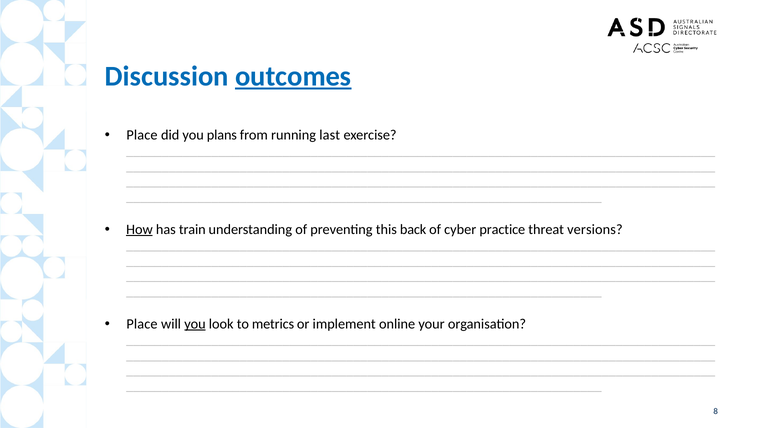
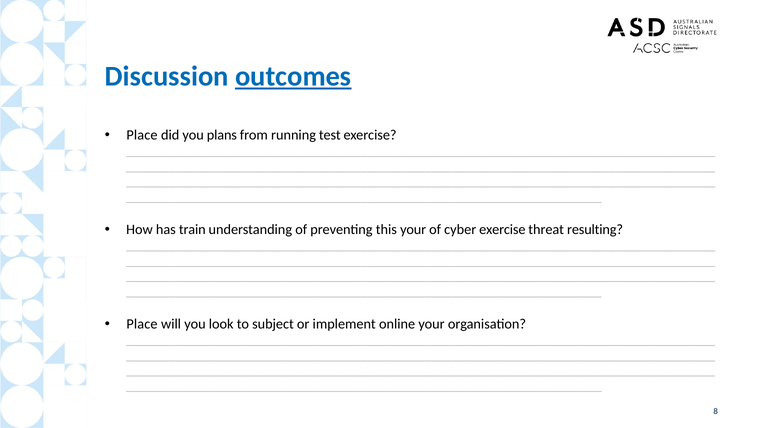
last: last -> test
How underline: present -> none
this back: back -> your
cyber practice: practice -> exercise
versions: versions -> resulting
you at (195, 324) underline: present -> none
metrics: metrics -> subject
